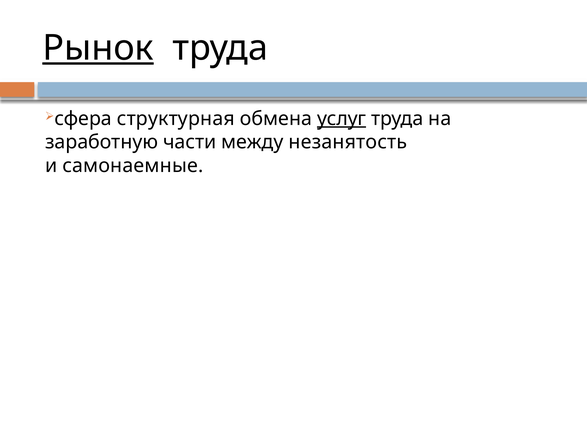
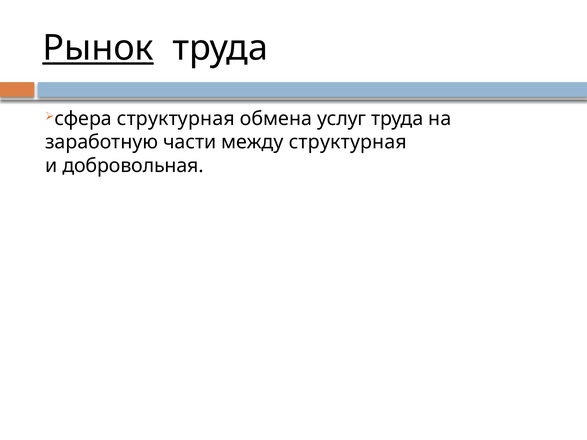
услуг underline: present -> none
между незанятость: незанятость -> структурная
самонаемные: самонаемные -> добровольная
